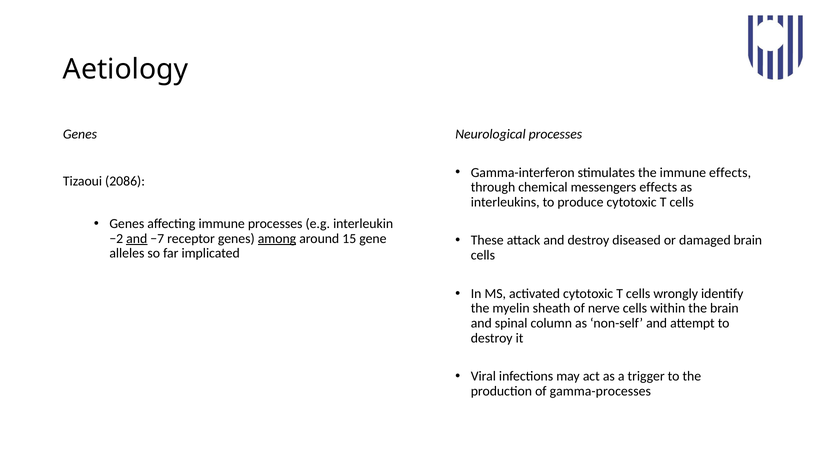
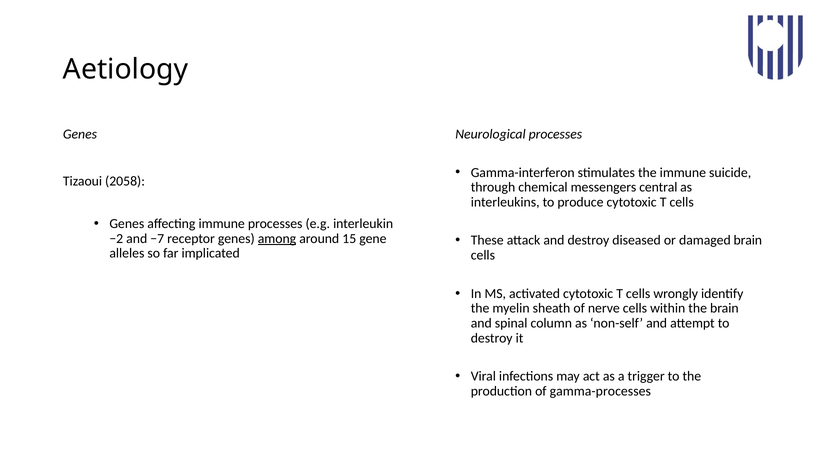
immune effects: effects -> suicide
2086: 2086 -> 2058
messengers effects: effects -> central
and at (137, 238) underline: present -> none
